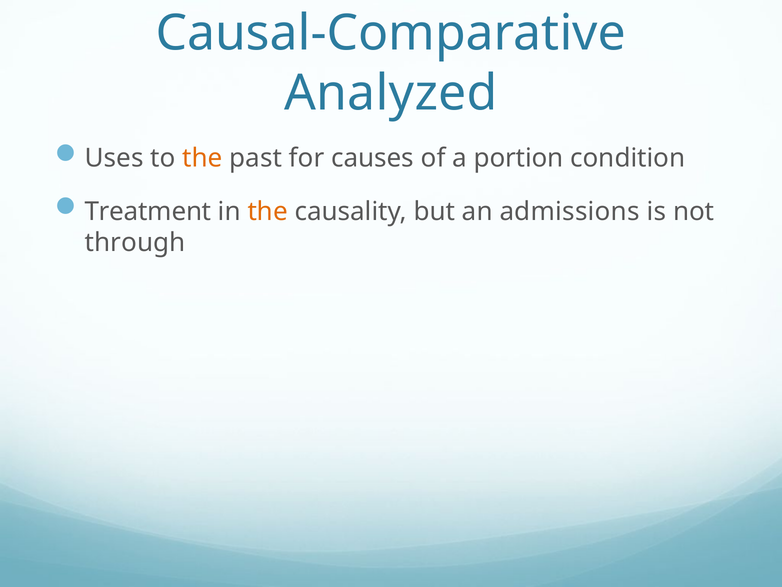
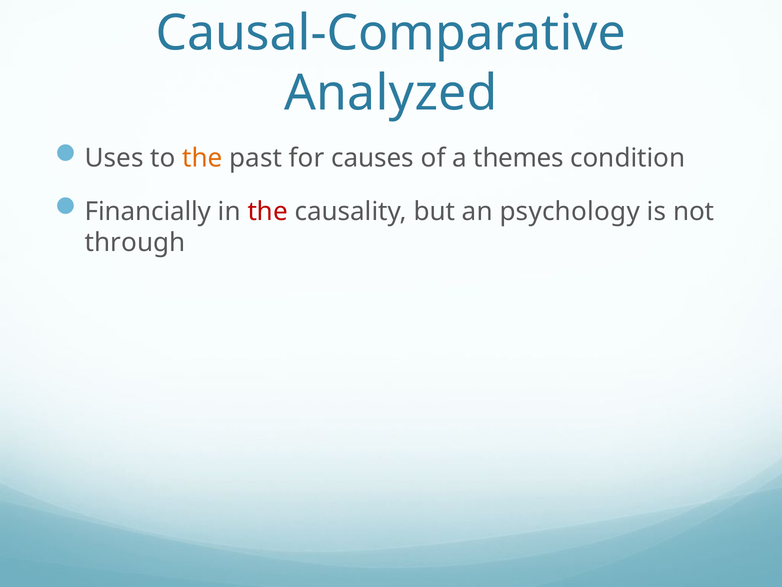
portion: portion -> themes
Treatment: Treatment -> Financially
the at (268, 211) colour: orange -> red
admissions: admissions -> psychology
